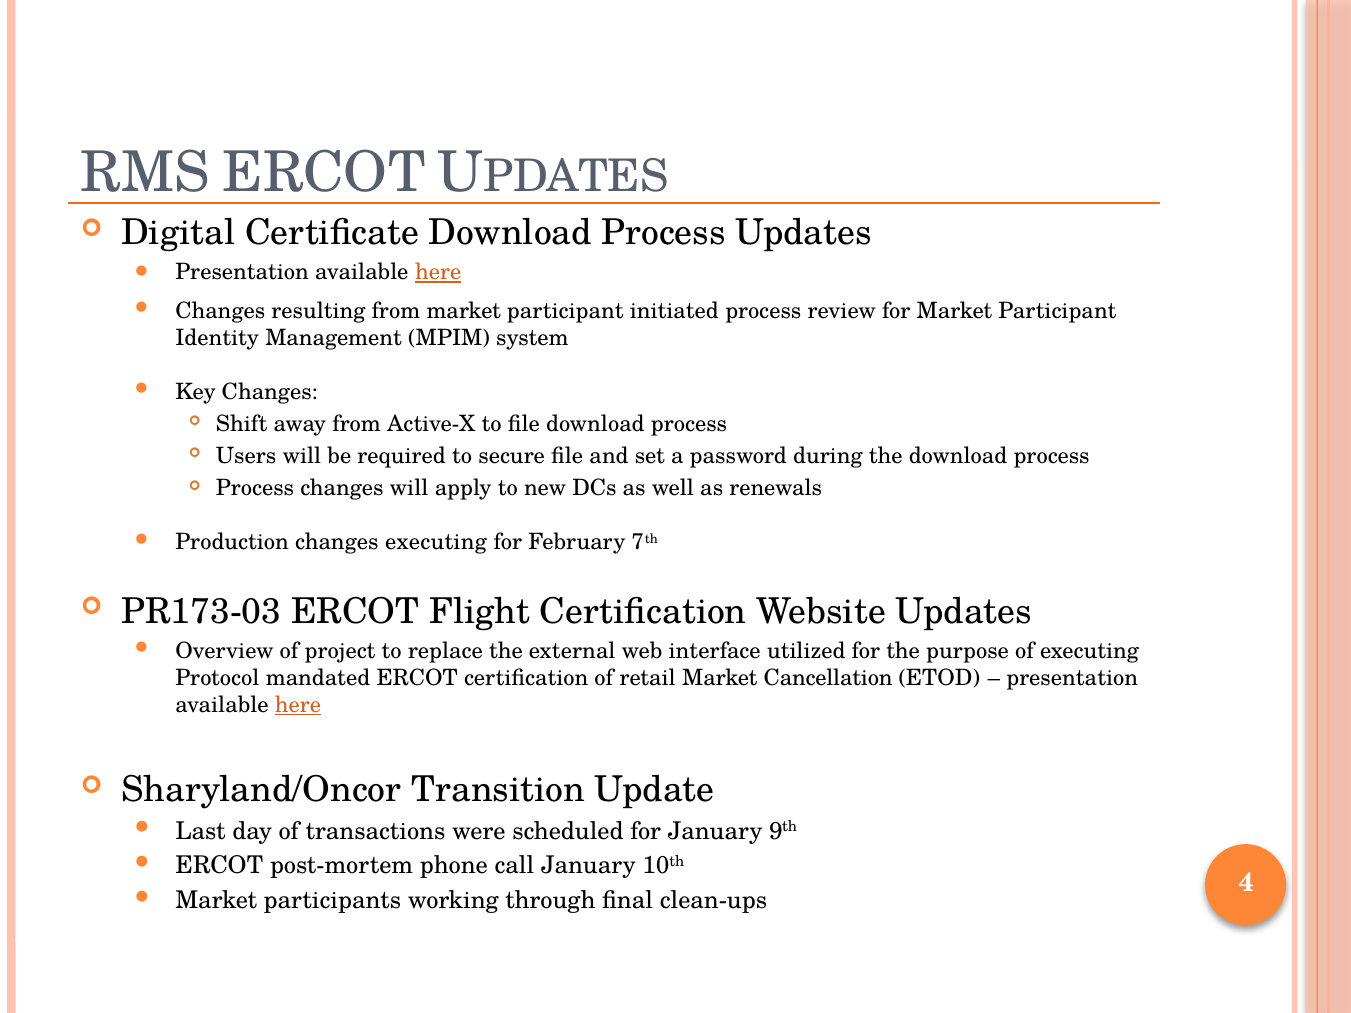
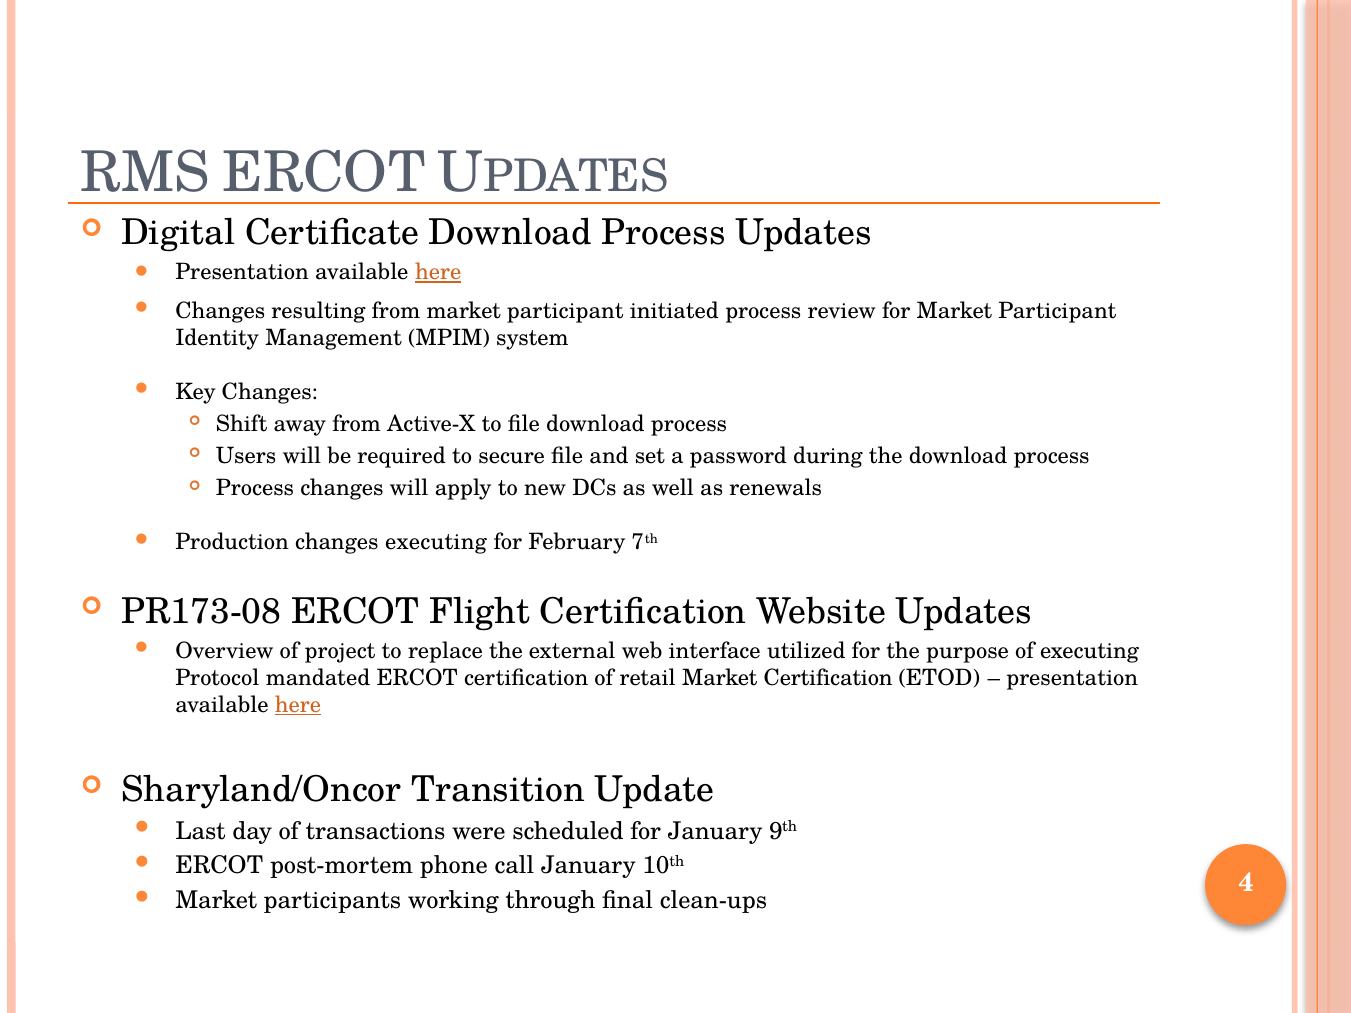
PR173-03: PR173-03 -> PR173-08
Market Cancellation: Cancellation -> Certification
